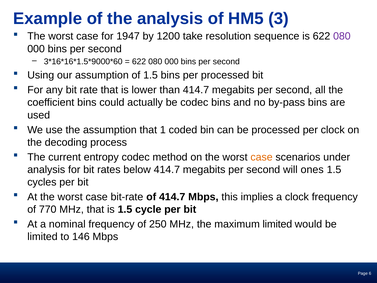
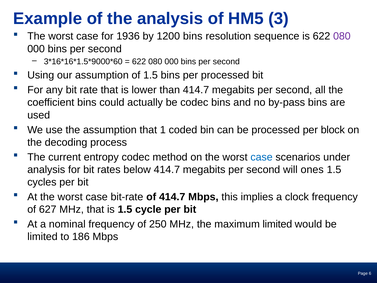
1947: 1947 -> 1936
1200 take: take -> bins
per clock: clock -> block
case at (262, 157) colour: orange -> blue
770: 770 -> 627
146: 146 -> 186
